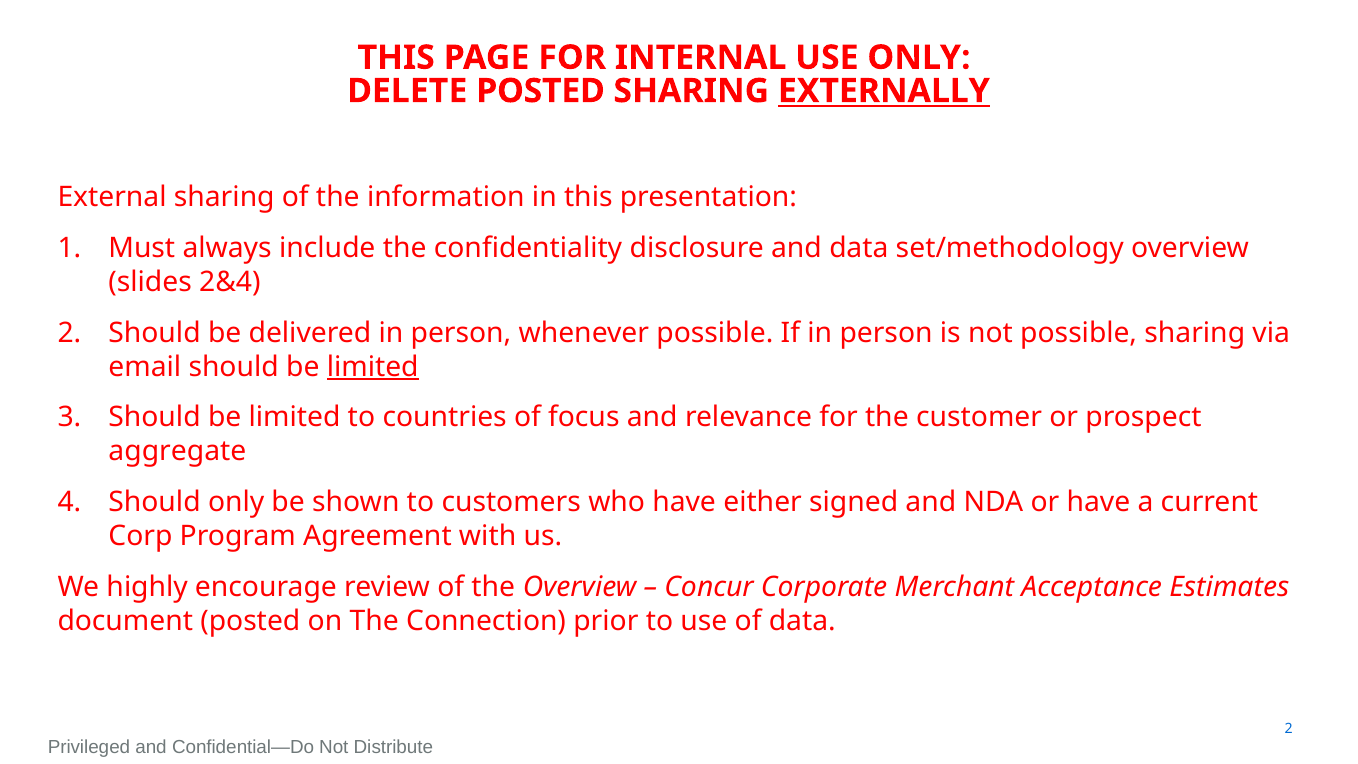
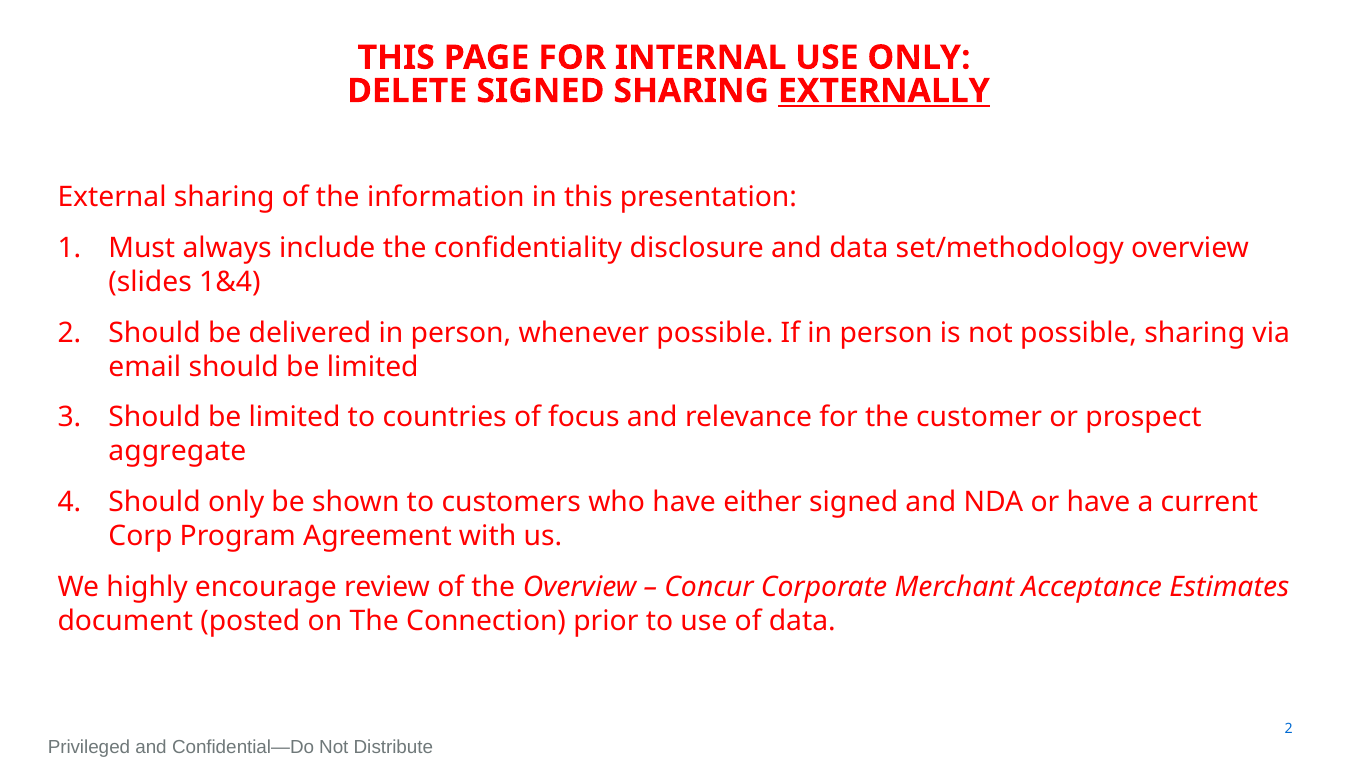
DELETE POSTED: POSTED -> SIGNED
2&4: 2&4 -> 1&4
limited at (373, 367) underline: present -> none
